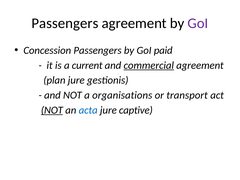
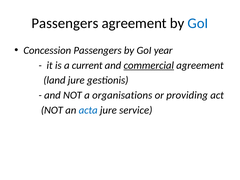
GoI at (198, 23) colour: purple -> blue
paid: paid -> year
plan: plan -> land
transport: transport -> providing
NOT at (52, 110) underline: present -> none
captive: captive -> service
